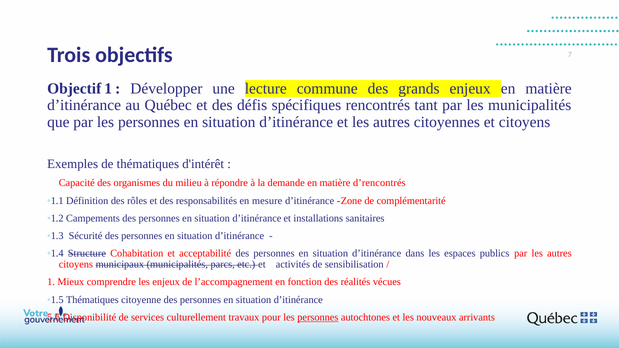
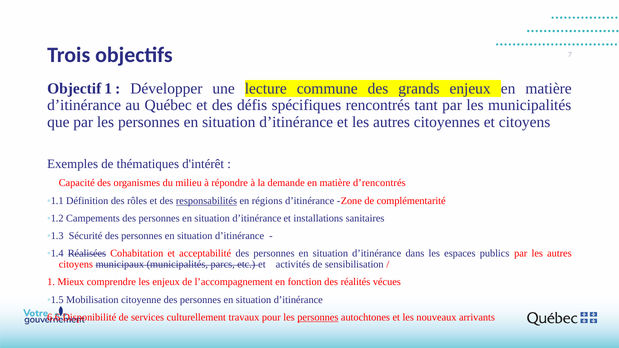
responsabilités underline: none -> present
mesure: mesure -> régions
Structure: Structure -> Réalisées
•1.5 Thématiques: Thématiques -> Mobilisation
5.6: 5.6 -> 6.6
